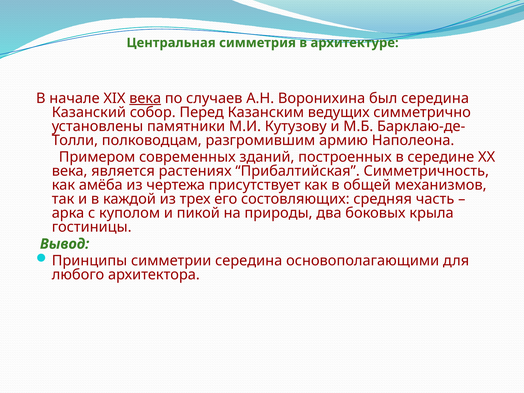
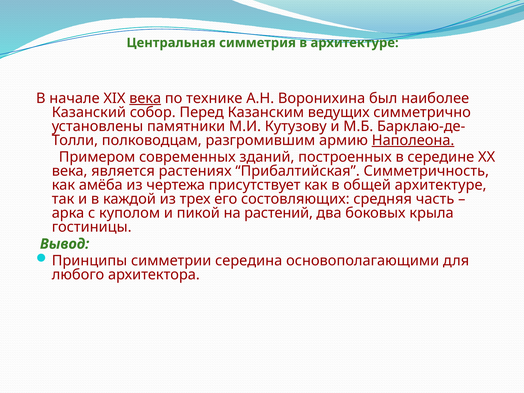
случаев: случаев -> технике
был середина: середина -> наиболее
Наполеона underline: none -> present
общей механизмов: механизмов -> архитектуре
природы: природы -> растений
